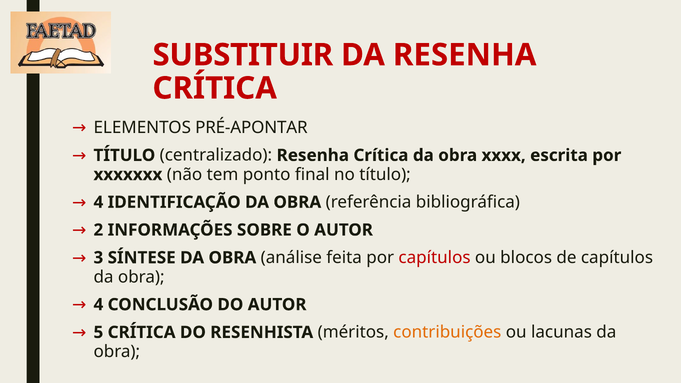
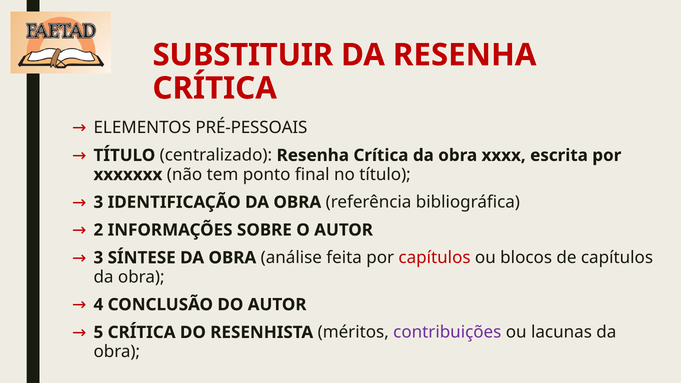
PRÉ-APONTAR: PRÉ-APONTAR -> PRÉ-PESSOAIS
4 at (98, 202): 4 -> 3
contribuições colour: orange -> purple
